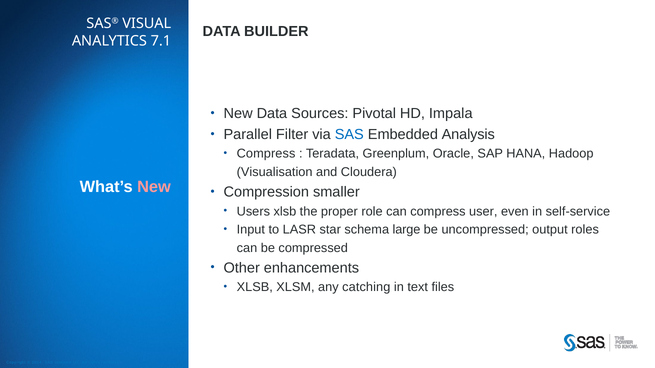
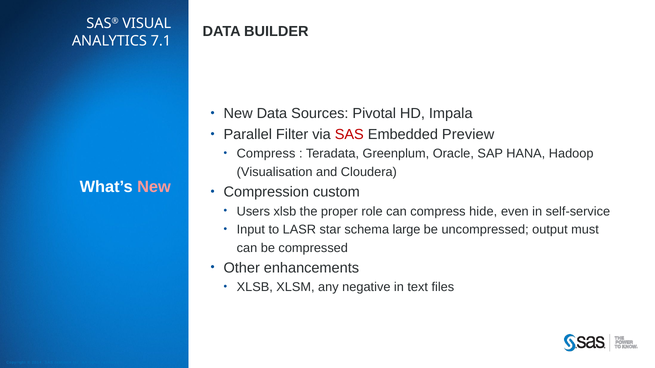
SAS at (349, 135) colour: blue -> red
Analysis: Analysis -> Preview
smaller: smaller -> custom
user: user -> hide
roles: roles -> must
catching: catching -> negative
